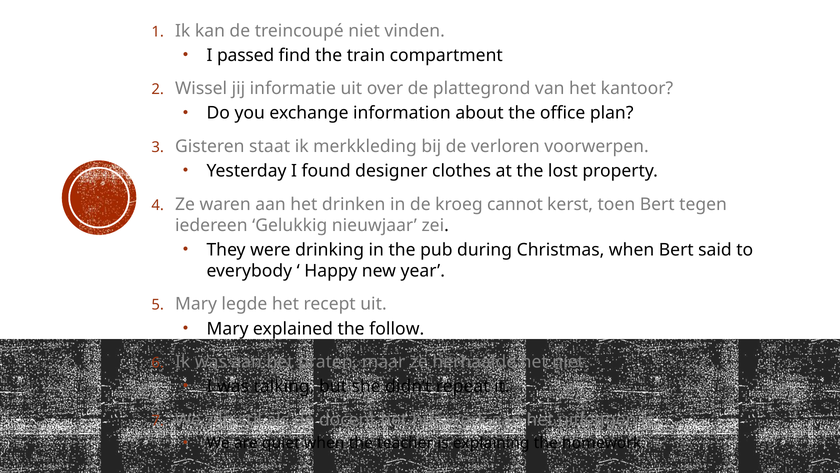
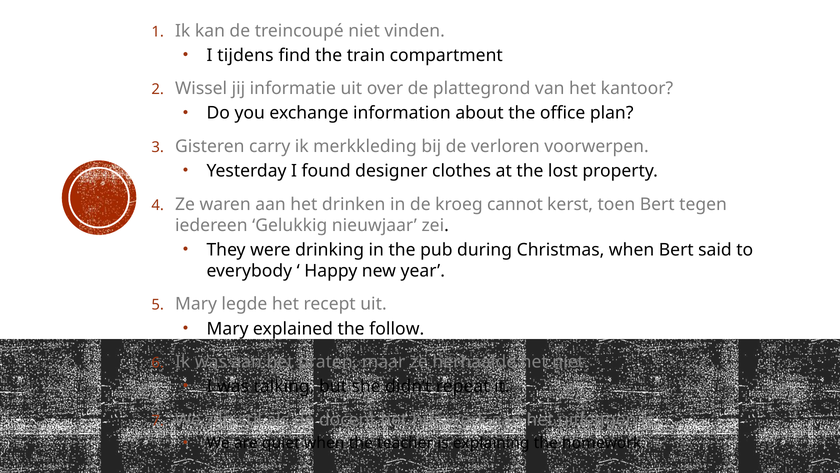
passed: passed -> tijdens
staat: staat -> carry
